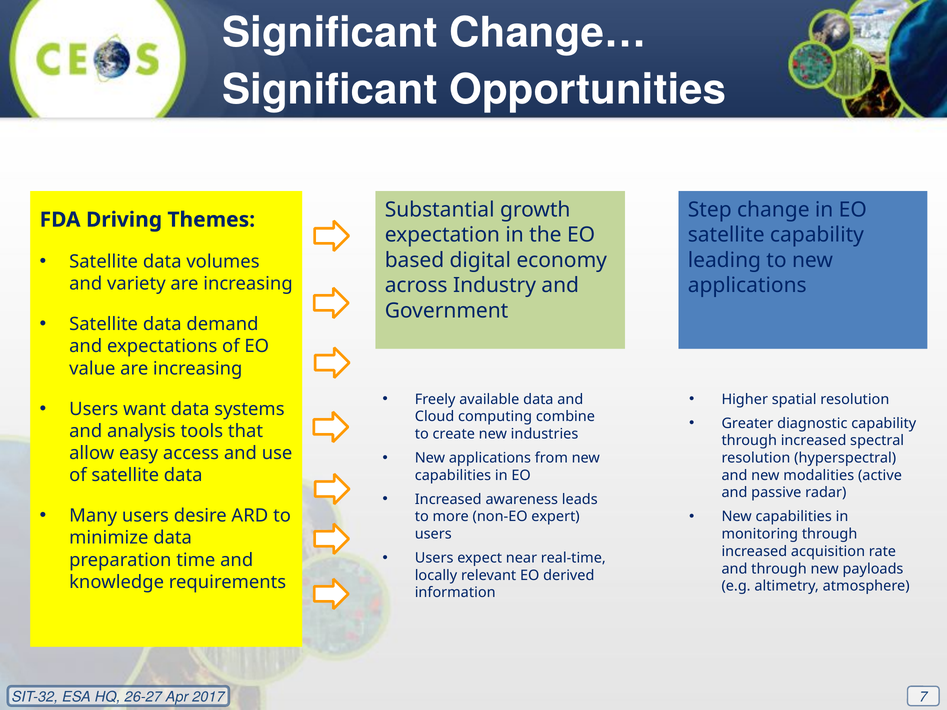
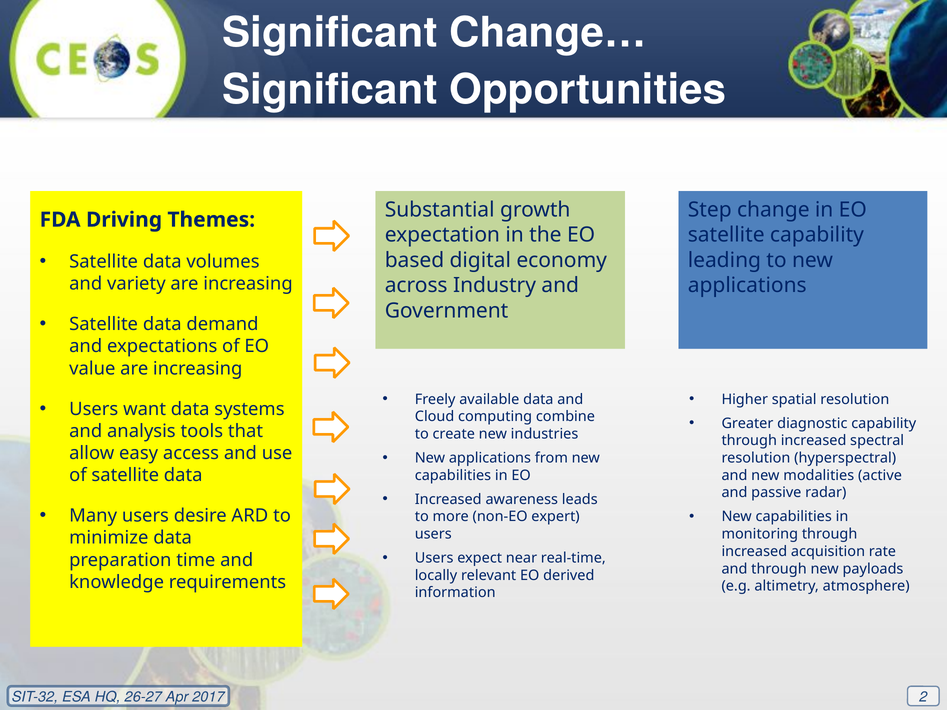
7: 7 -> 2
